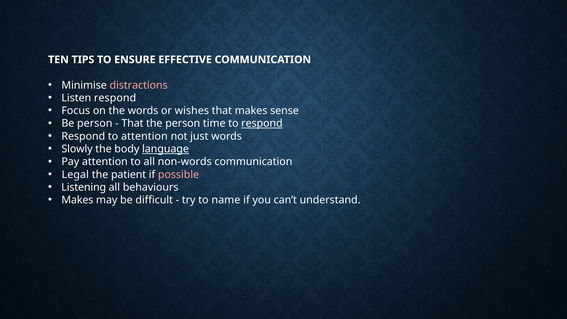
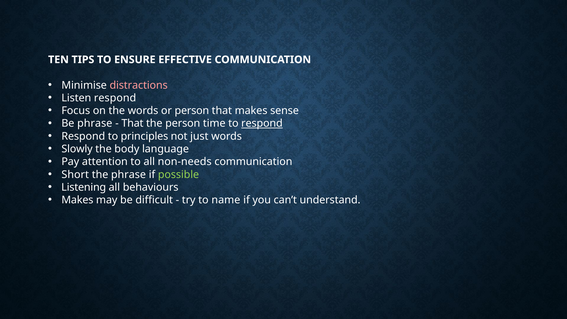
or wishes: wishes -> person
Be person: person -> phrase
to attention: attention -> principles
language underline: present -> none
non-words: non-words -> non-needs
Legal: Legal -> Short
the patient: patient -> phrase
possible colour: pink -> light green
